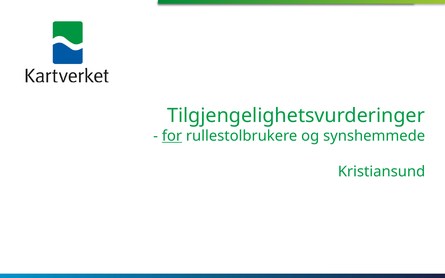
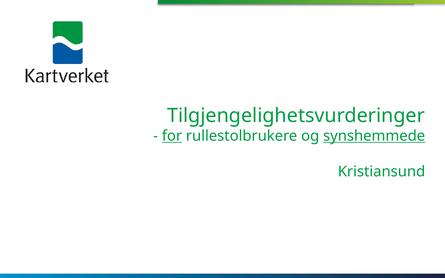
synshemmede underline: none -> present
